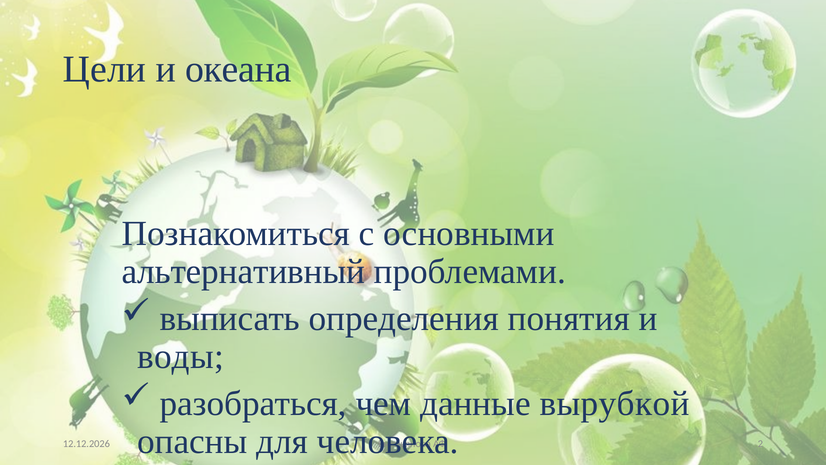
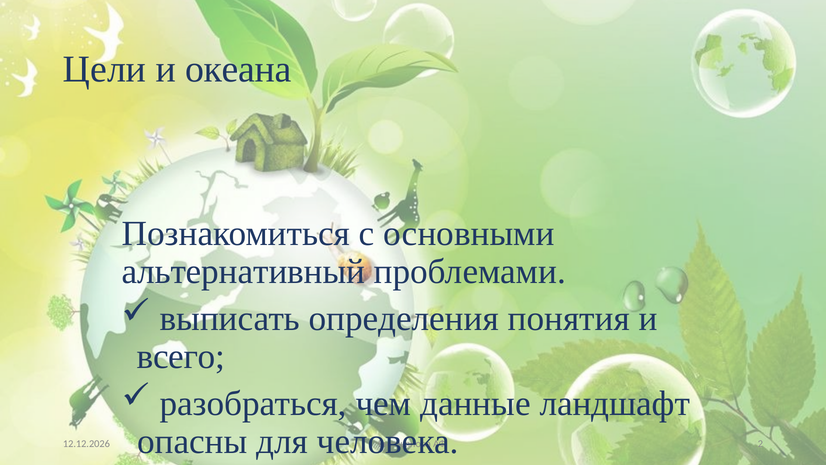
воды: воды -> всего
вырубкой: вырубкой -> ландшафт
